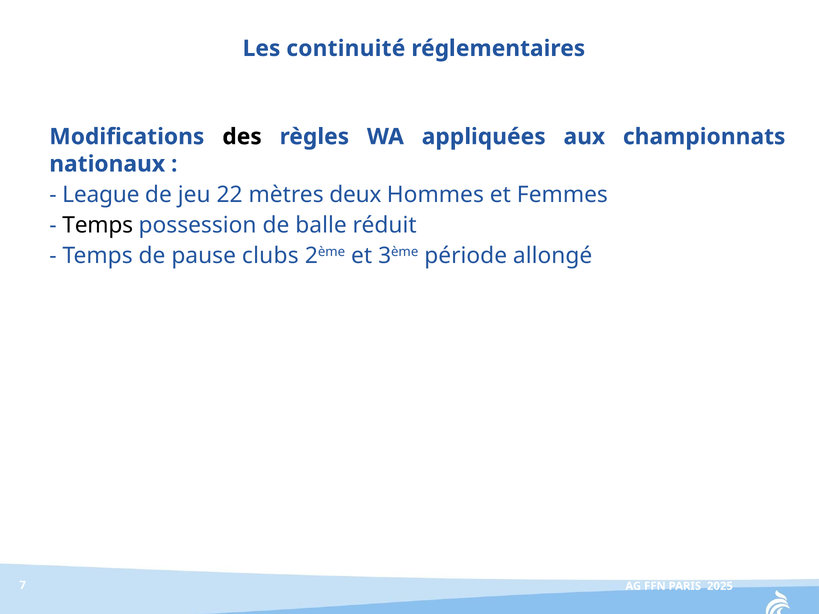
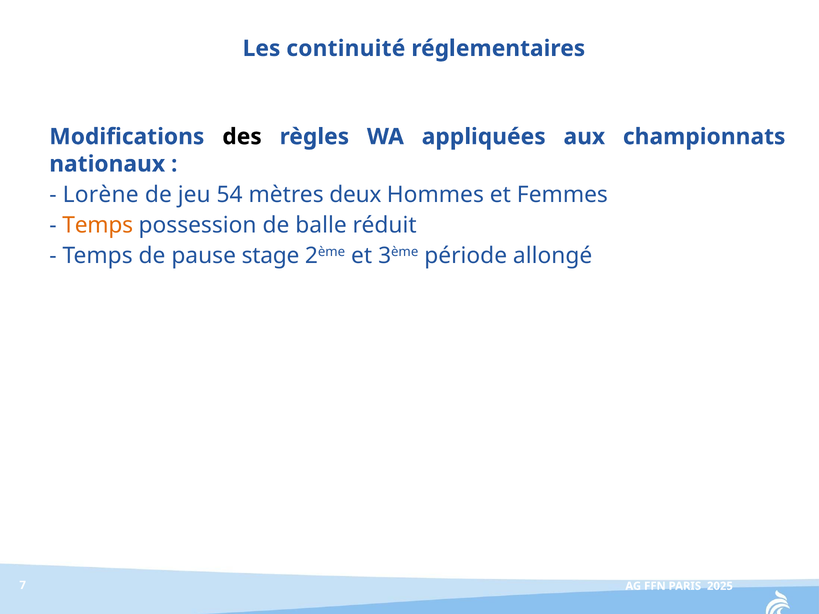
League: League -> Lorène
22: 22 -> 54
Temps at (98, 225) colour: black -> orange
clubs: clubs -> stage
